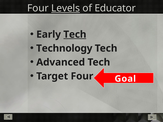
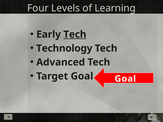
Levels underline: present -> none
Educator: Educator -> Learning
Target Four: Four -> Goal
